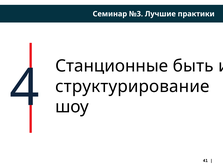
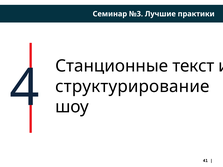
быть: быть -> текст
